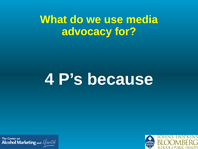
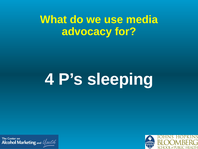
because: because -> sleeping
